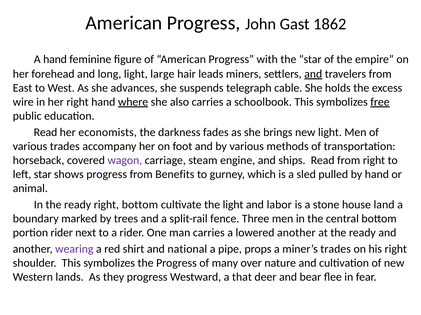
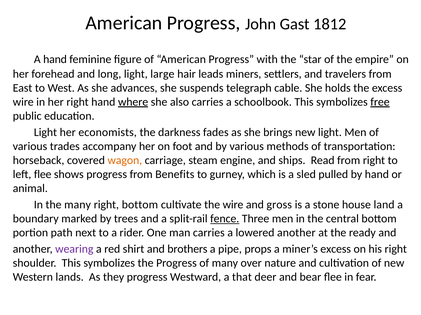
1862: 1862 -> 1812
and at (313, 74) underline: present -> none
Read at (45, 132): Read -> Light
wagon colour: purple -> orange
left star: star -> flee
In the ready: ready -> many
the light: light -> wire
labor: labor -> gross
fence underline: none -> present
portion rider: rider -> path
national: national -> brothers
miner’s trades: trades -> excess
